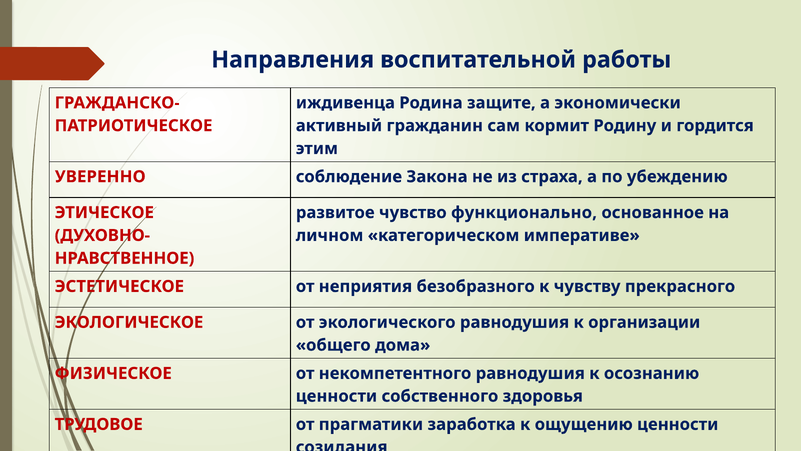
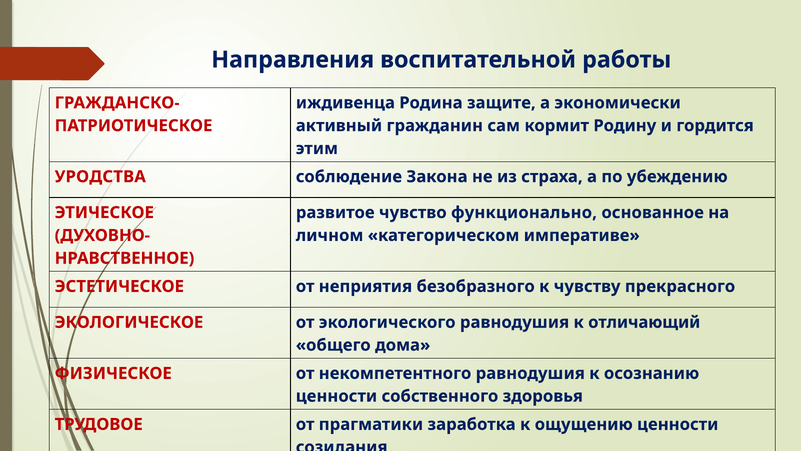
УВЕРЕННО: УВЕРЕННО -> УРОДСТВА
организации: организации -> отличающий
